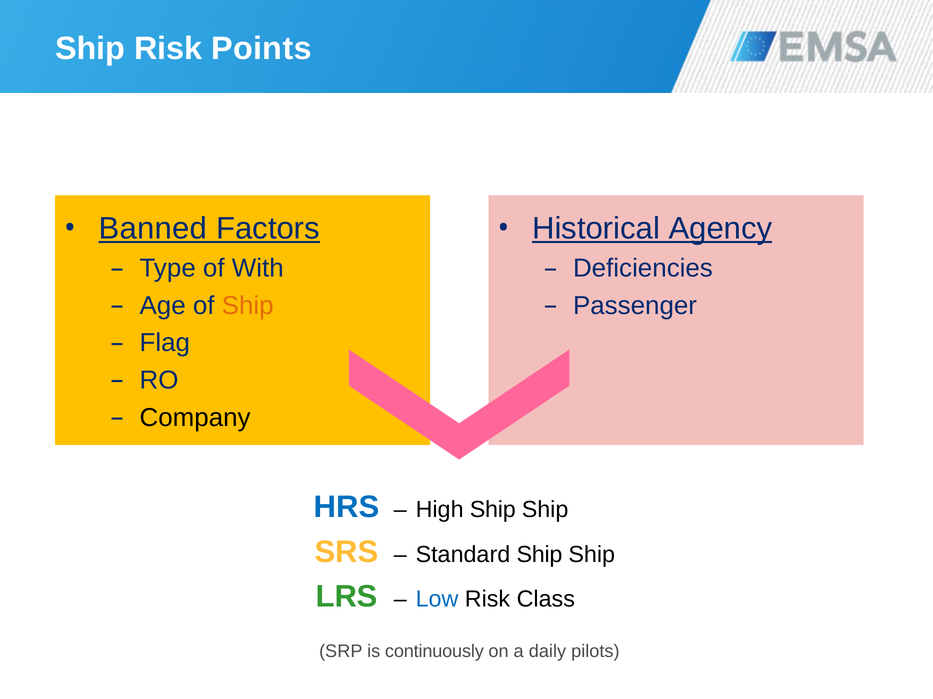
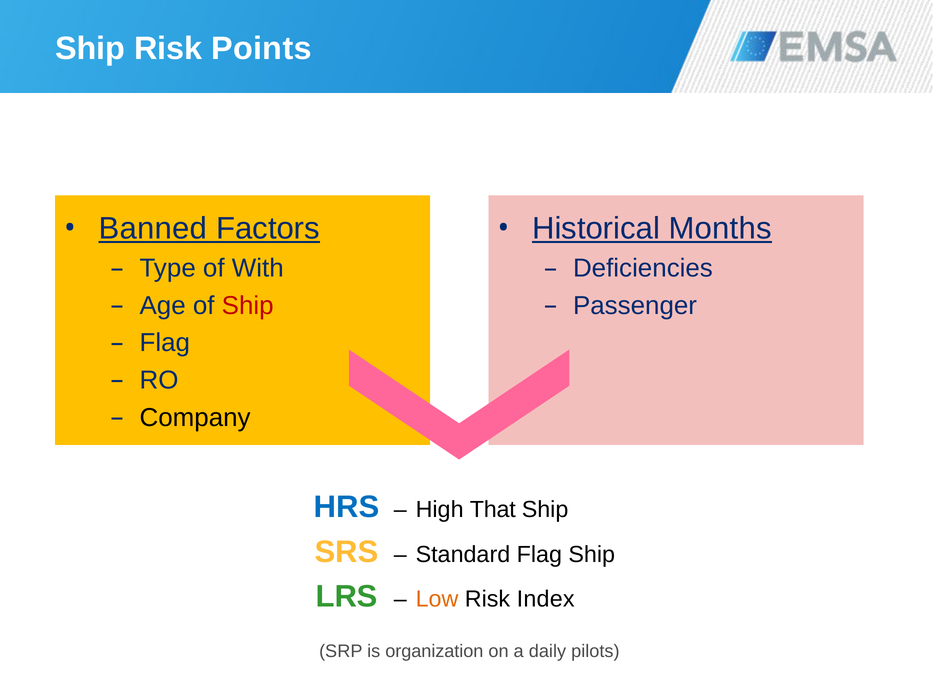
Agency: Agency -> Months
Ship at (248, 306) colour: orange -> red
High Ship: Ship -> That
Standard Ship: Ship -> Flag
Low colour: blue -> orange
Class: Class -> Index
continuously: continuously -> organization
